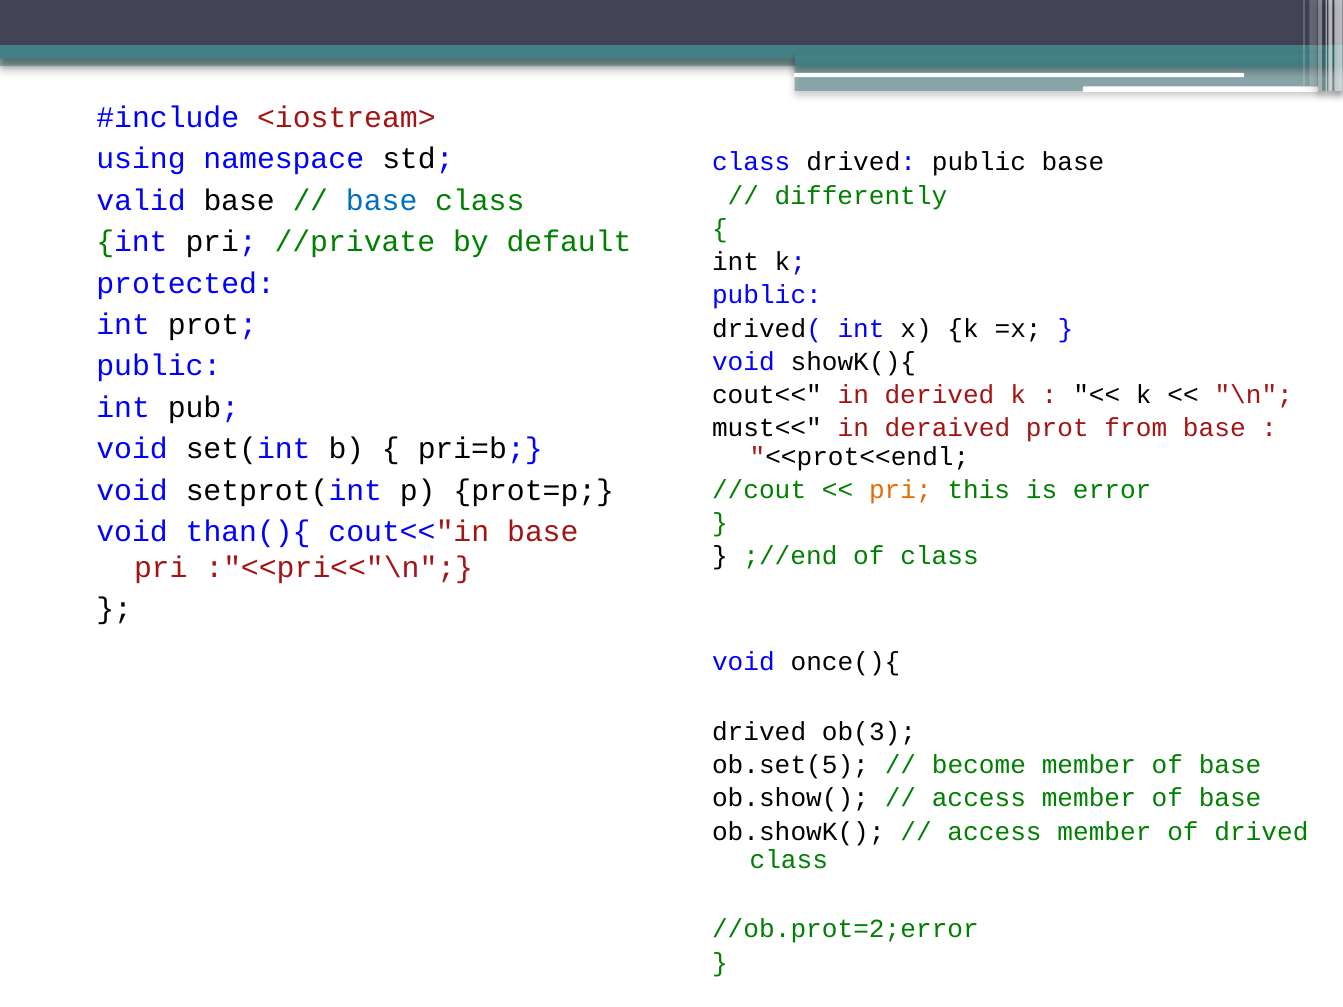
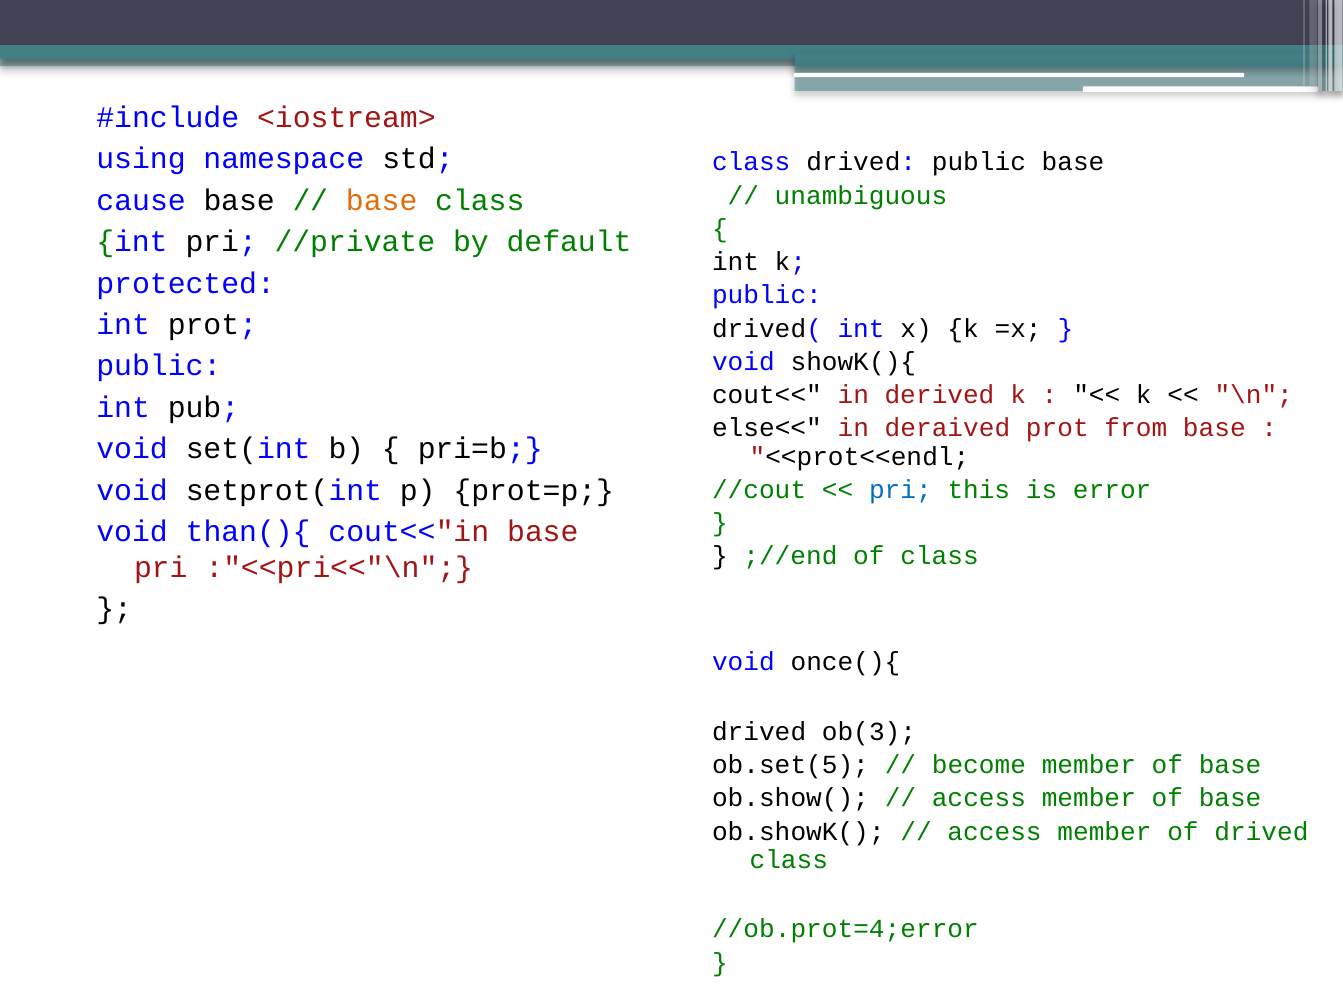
differently: differently -> unambiguous
valid: valid -> cause
base at (382, 201) colour: blue -> orange
must<<: must<< -> else<<
pri at (900, 490) colour: orange -> blue
//ob.prot=2;error: //ob.prot=2;error -> //ob.prot=4;error
